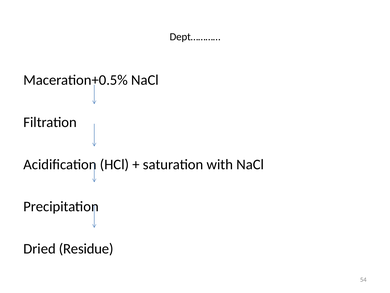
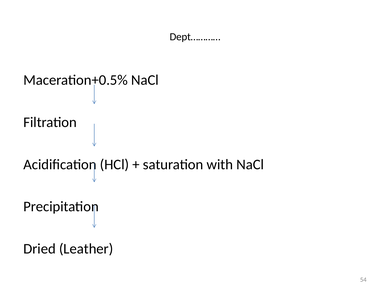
Residue: Residue -> Leather
